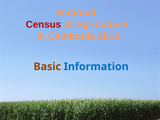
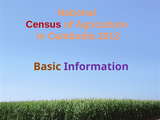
Information colour: blue -> purple
